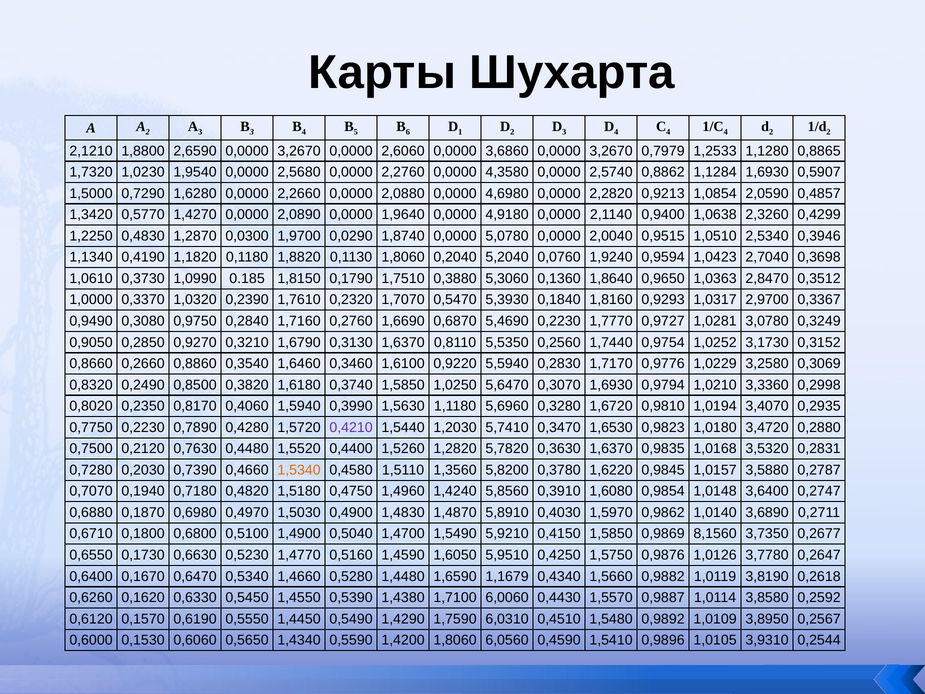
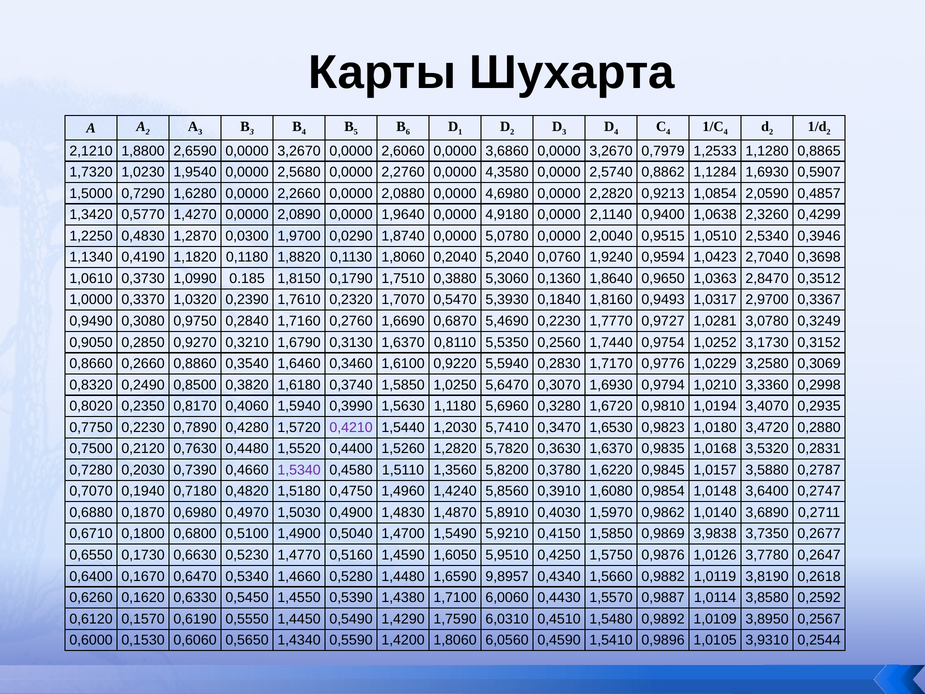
0,9293: 0,9293 -> 0,9493
1,5340 colour: orange -> purple
8,1560: 8,1560 -> 3,9838
1,1679: 1,1679 -> 9,8957
